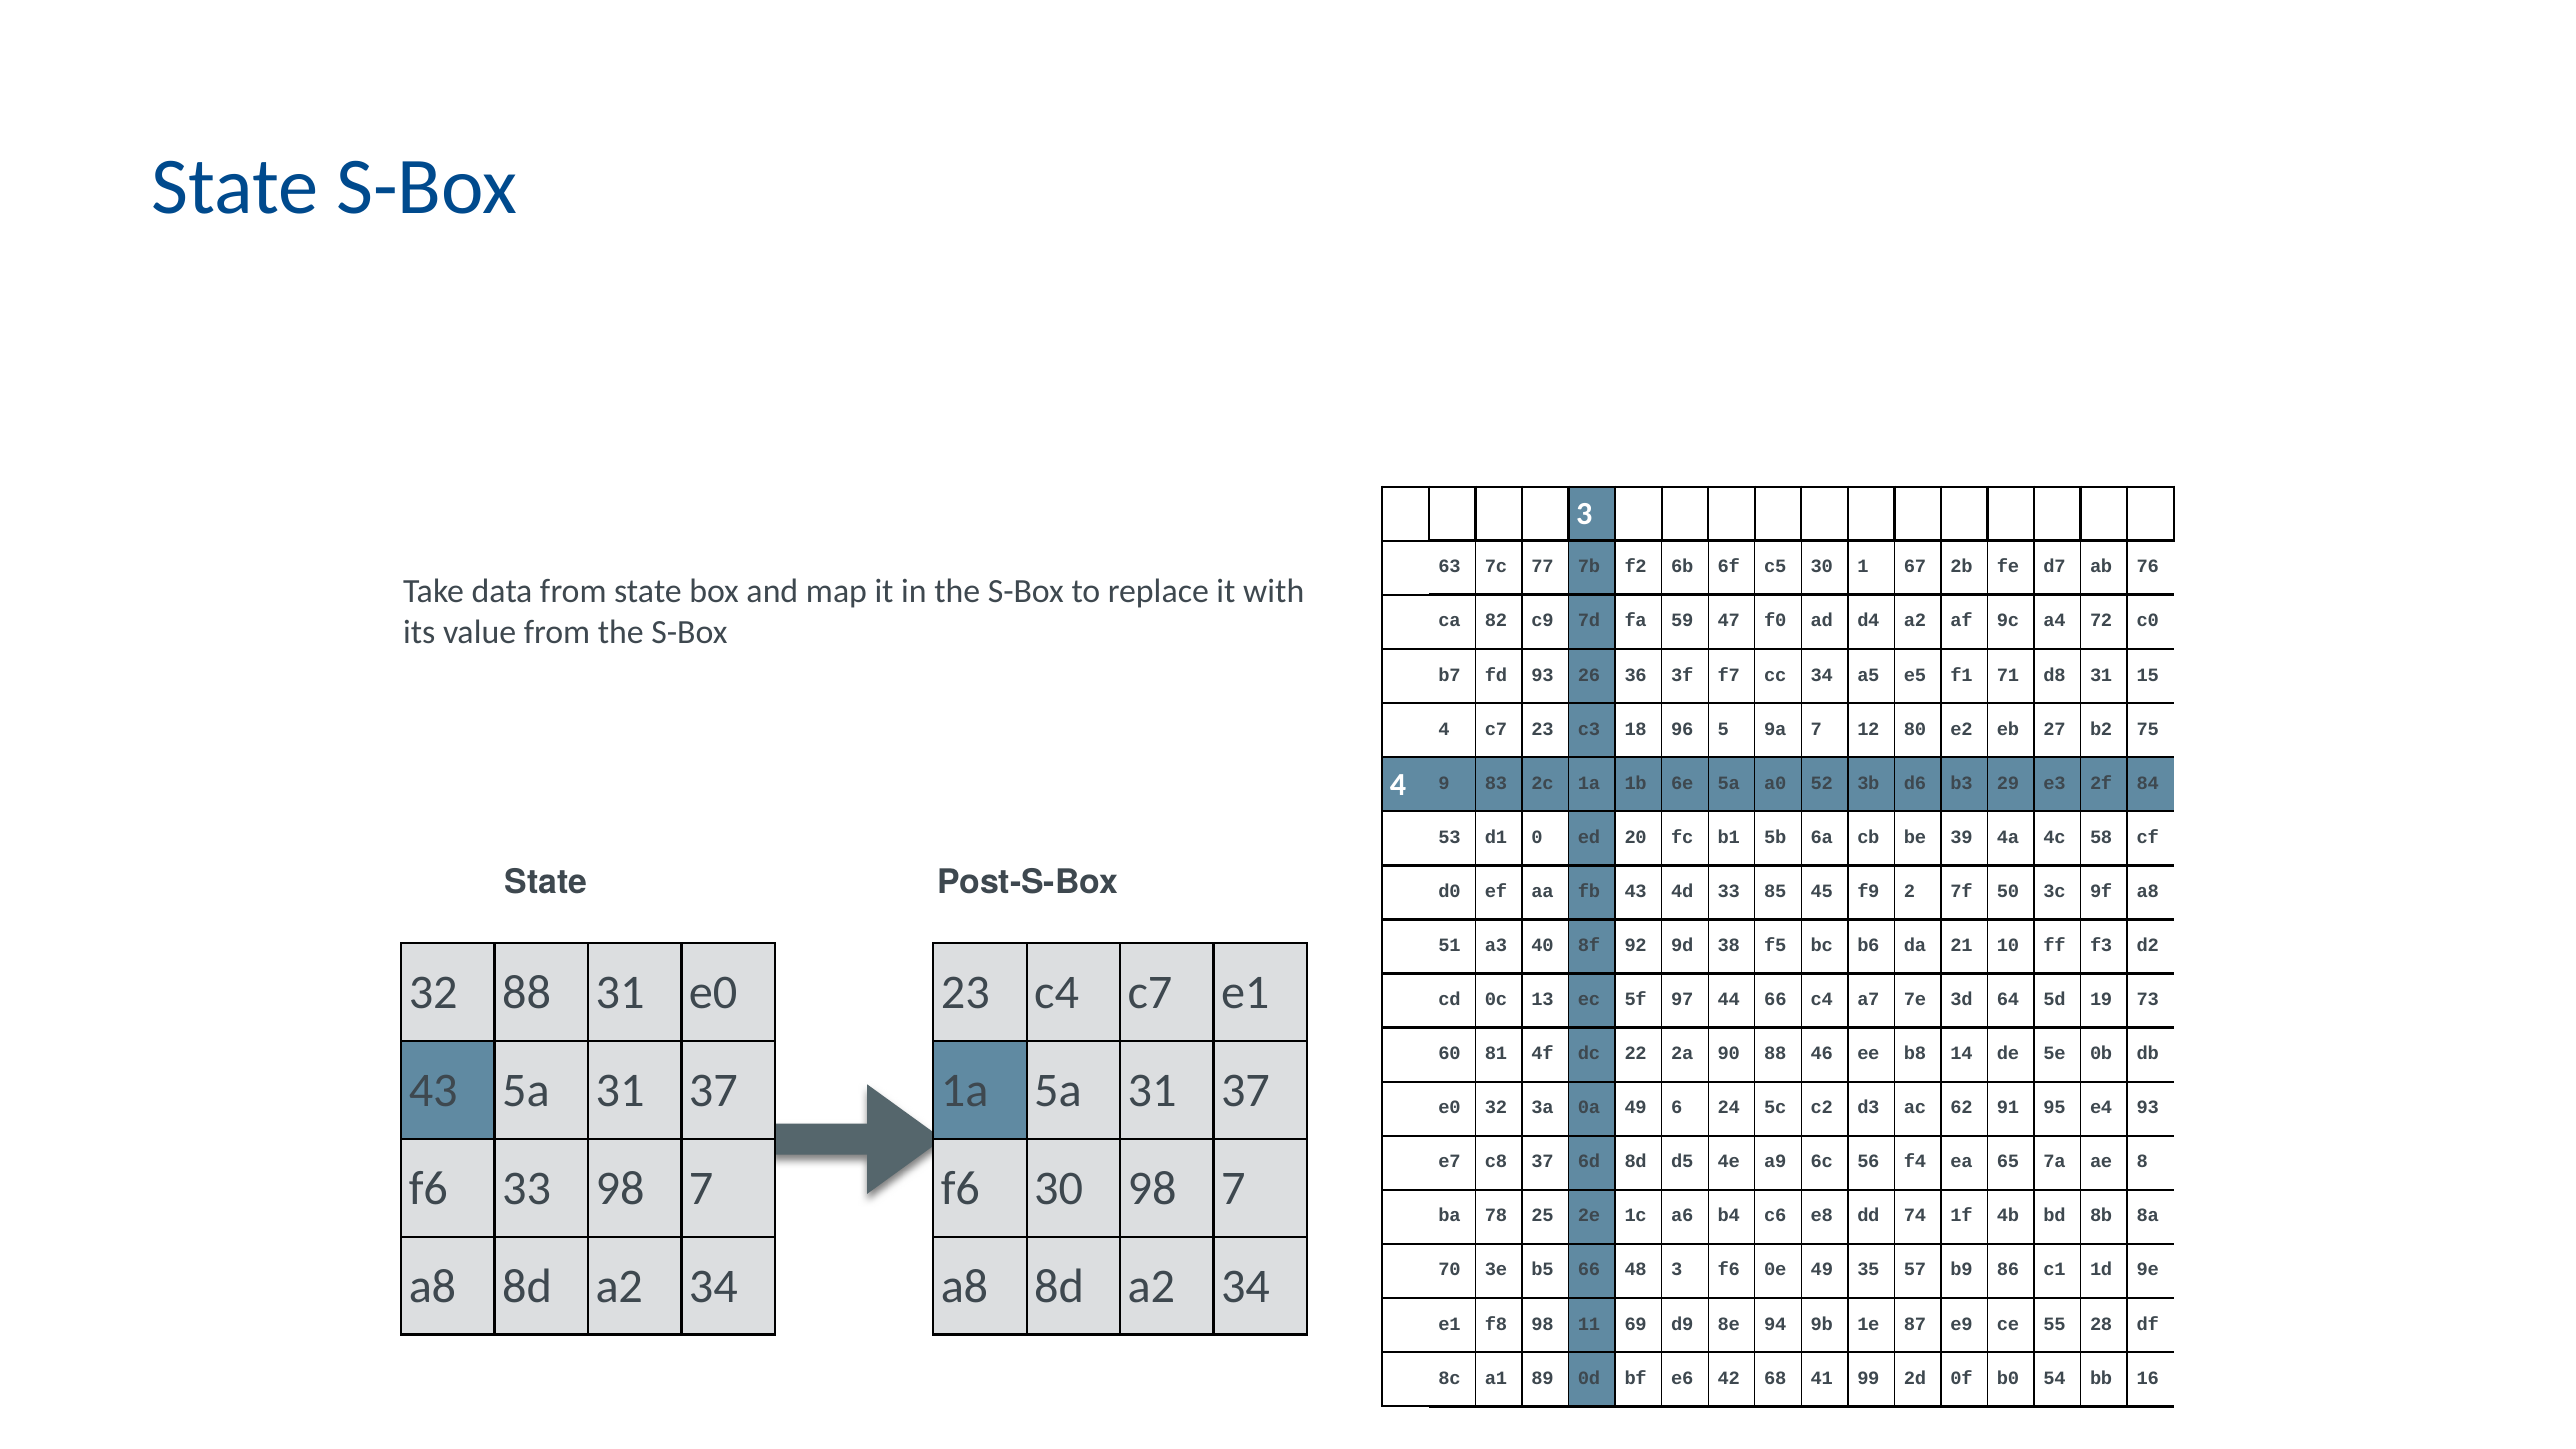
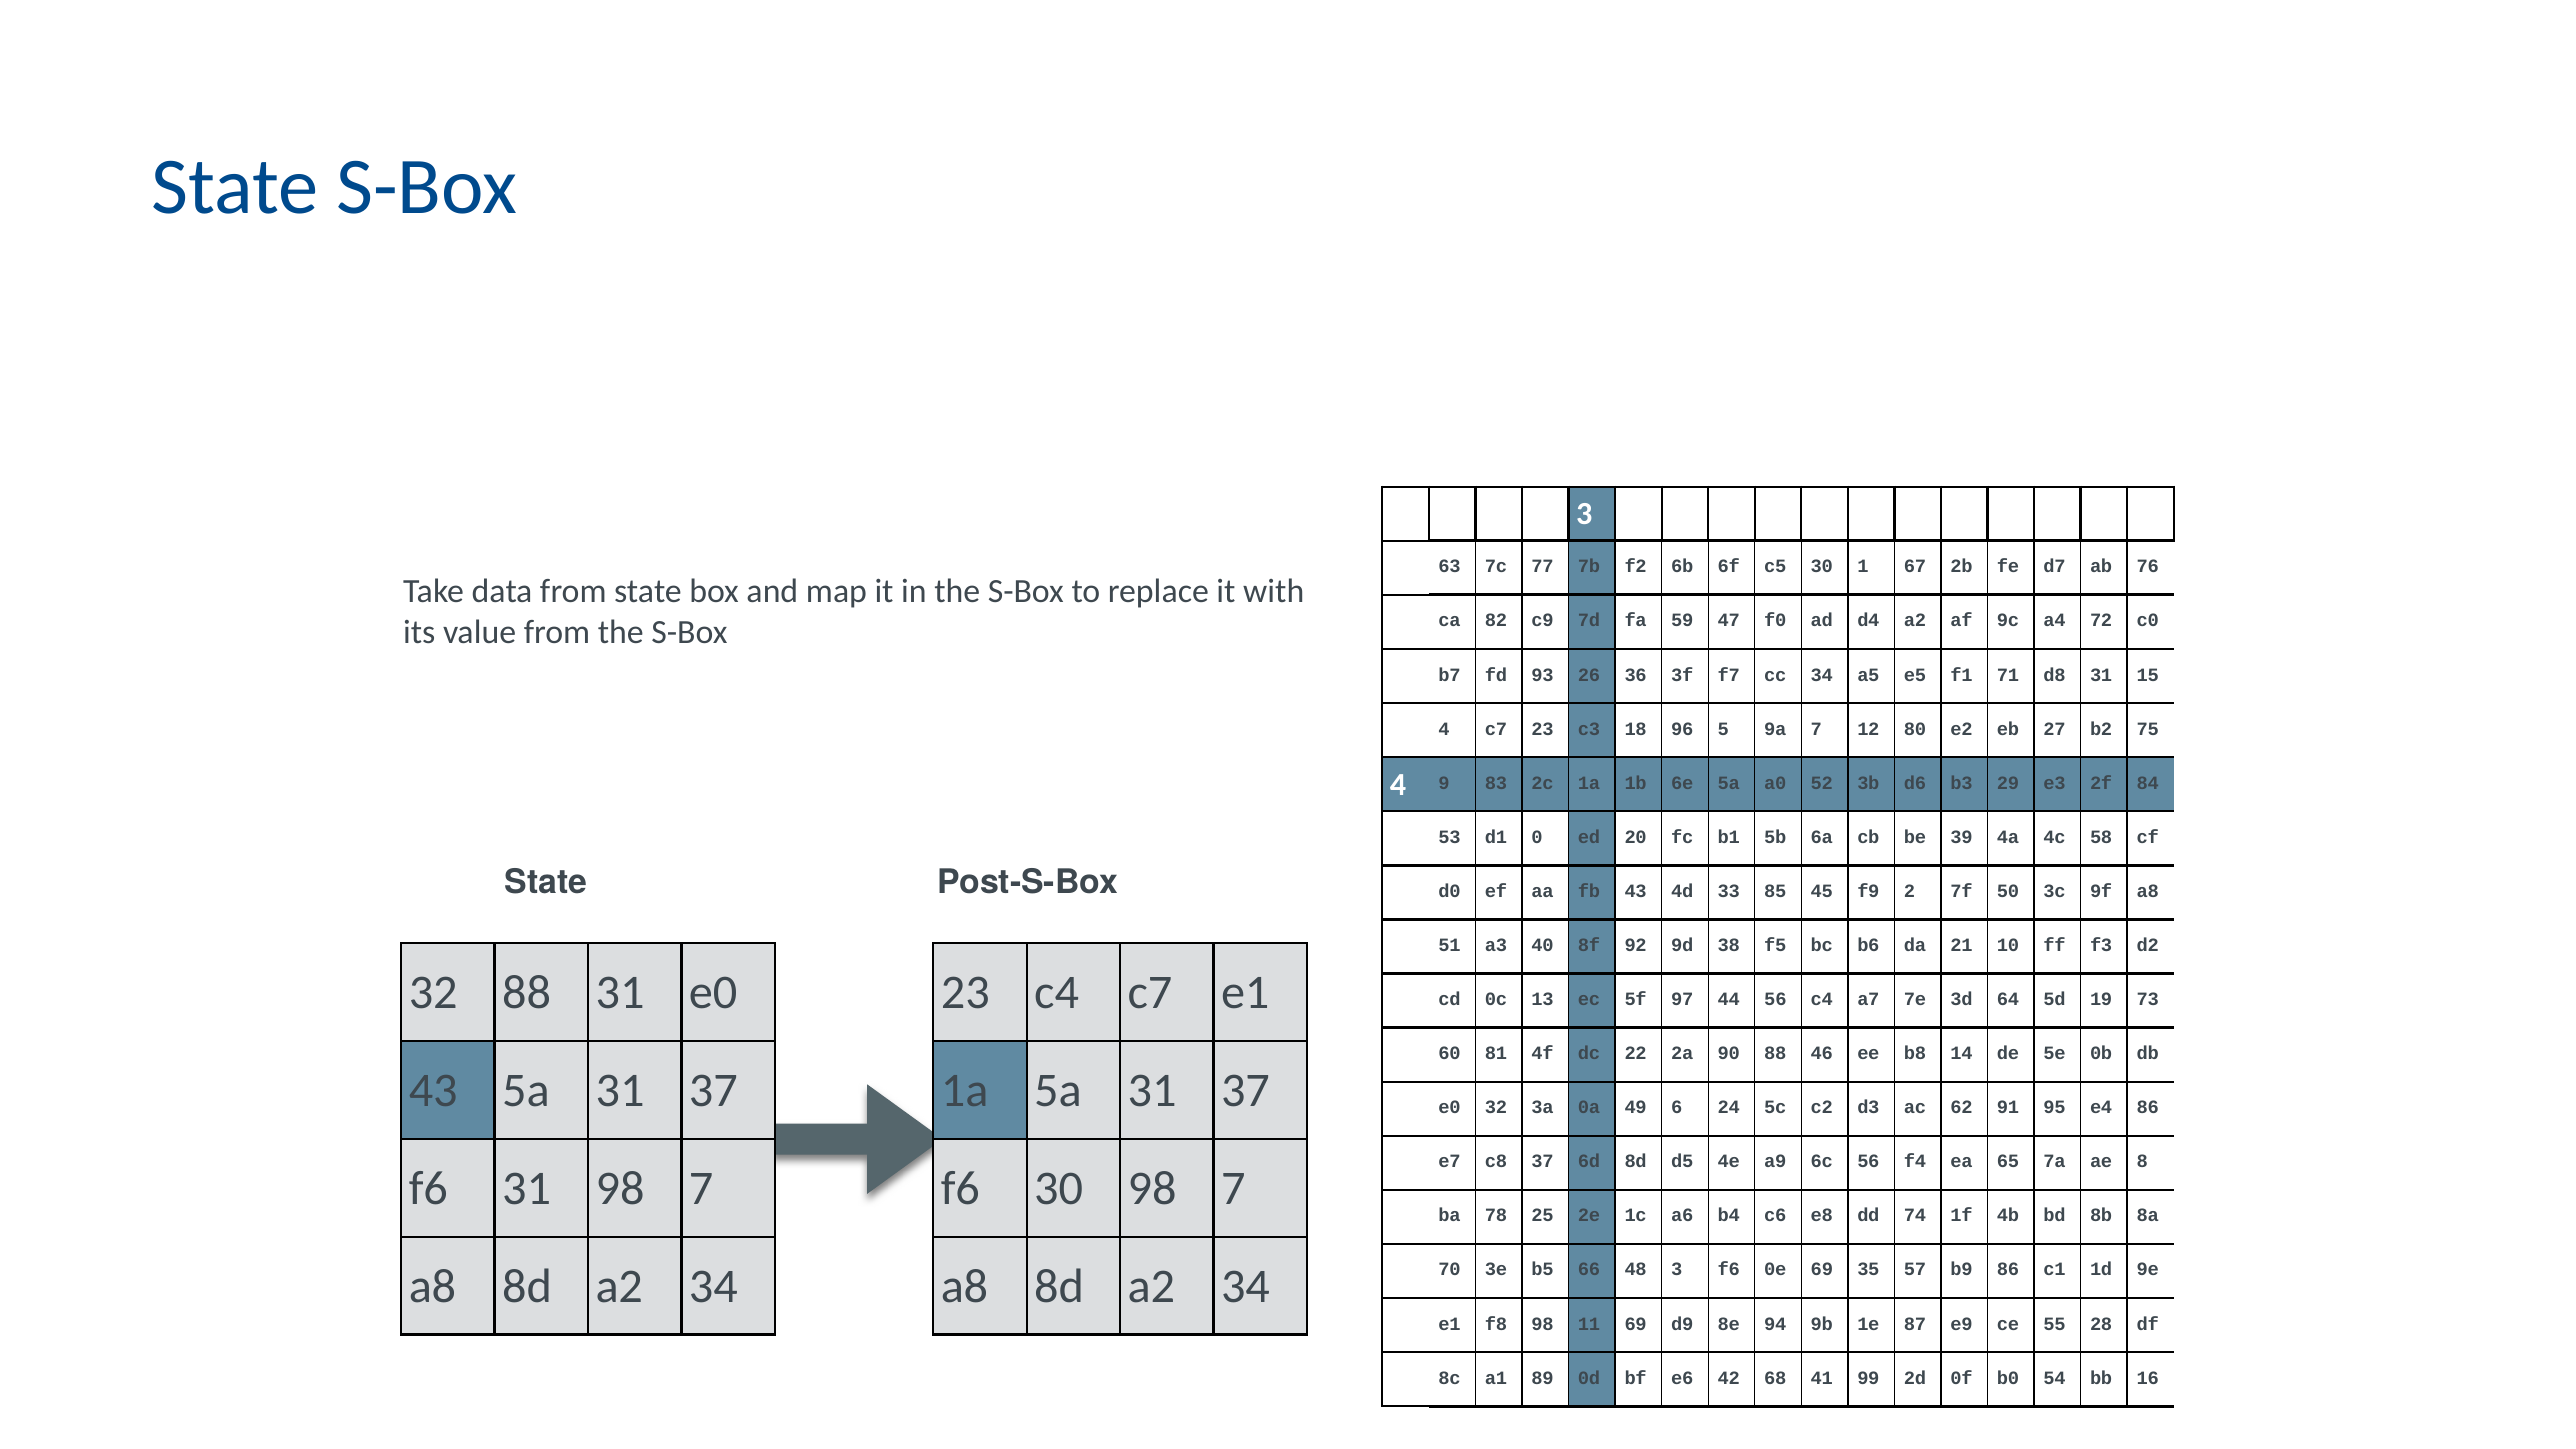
44 66: 66 -> 56
e4 93: 93 -> 86
f6 33: 33 -> 31
0e 49: 49 -> 69
